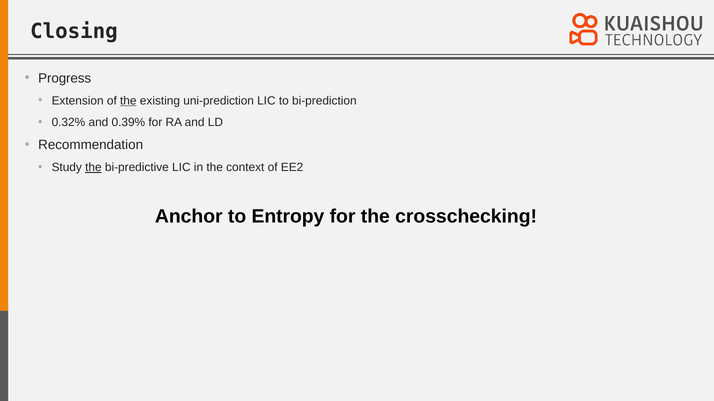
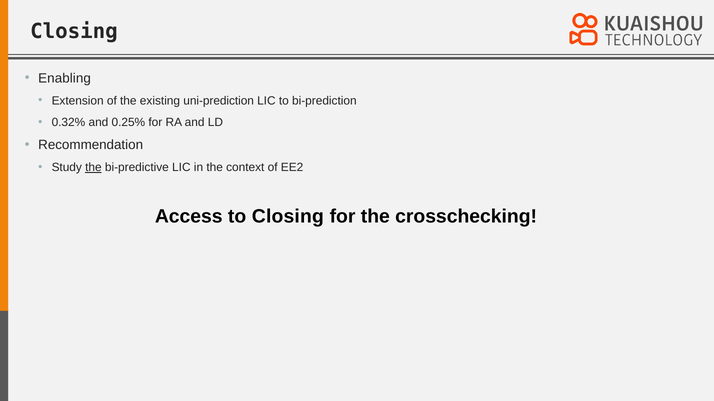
Progress: Progress -> Enabling
the at (128, 101) underline: present -> none
0.39%: 0.39% -> 0.25%
Anchor: Anchor -> Access
to Entropy: Entropy -> Closing
